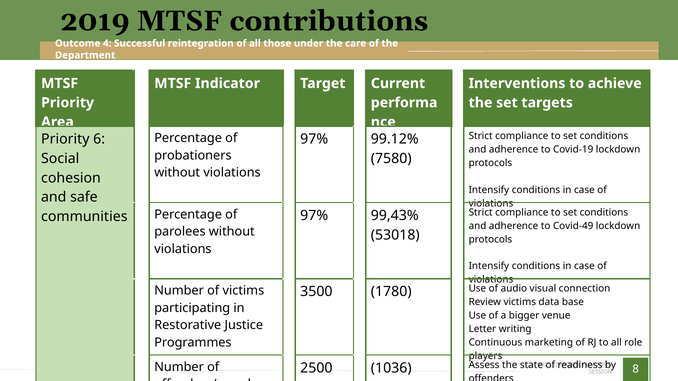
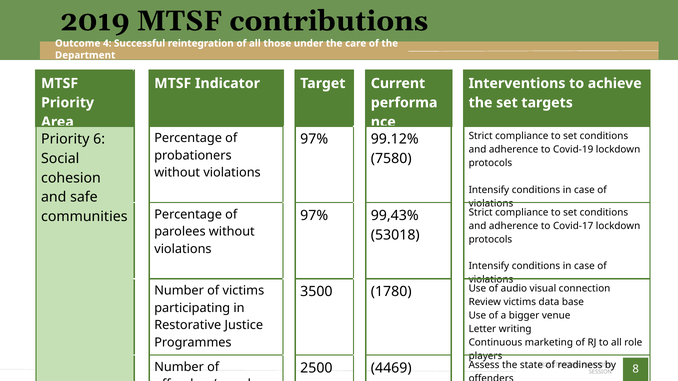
Covid-49: Covid-49 -> Covid-17
1036: 1036 -> 4469
